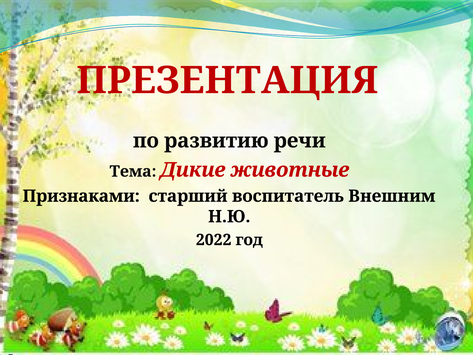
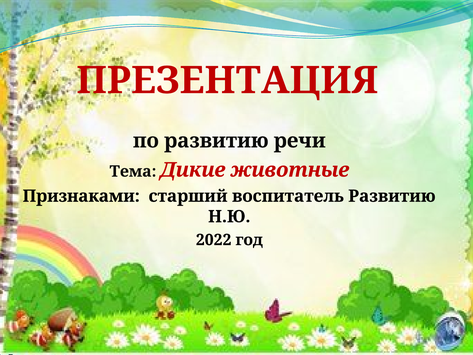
воспитатель Внешним: Внешним -> Развитию
